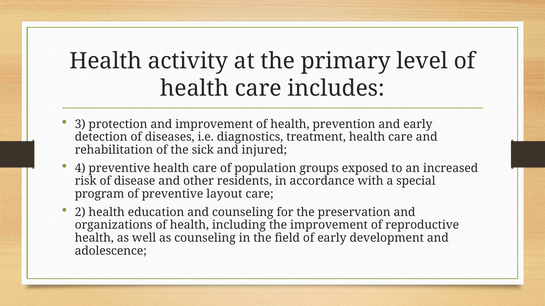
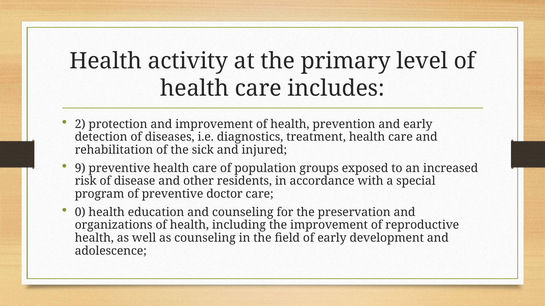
3: 3 -> 2
4: 4 -> 9
layout: layout -> doctor
2: 2 -> 0
